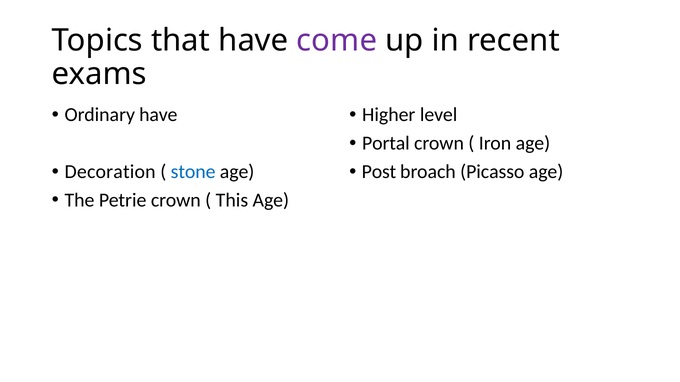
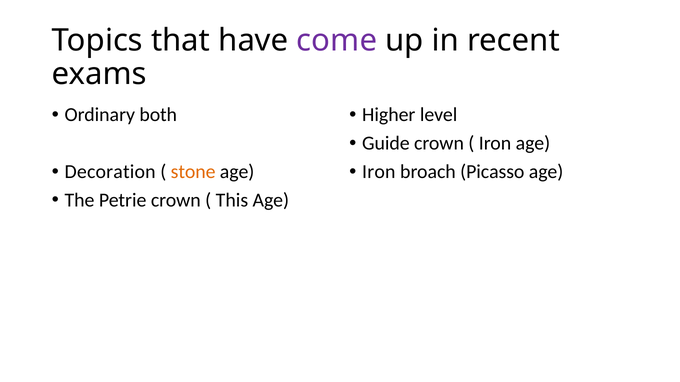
Ordinary have: have -> both
Portal: Portal -> Guide
stone colour: blue -> orange
Post at (379, 172): Post -> Iron
